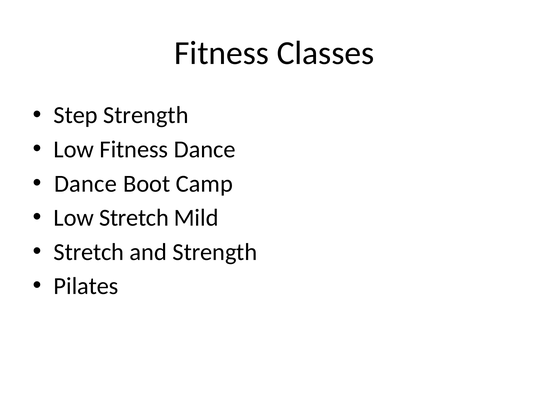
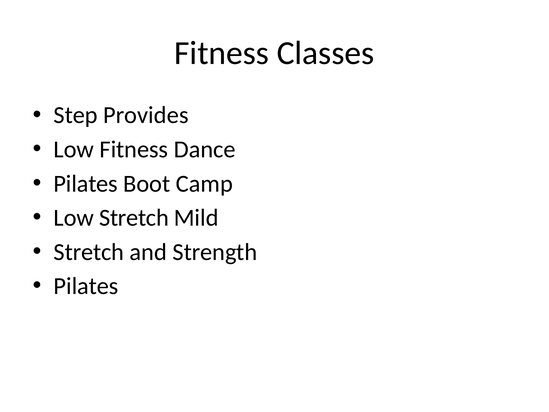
Step Strength: Strength -> Provides
Dance at (85, 184): Dance -> Pilates
